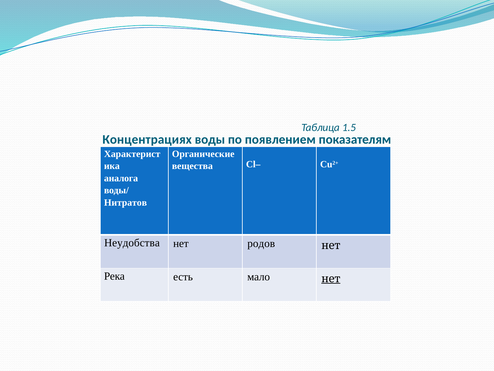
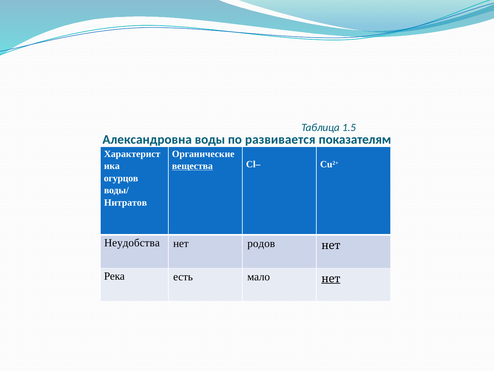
Концентрациях: Концентрациях -> Александровна
появлением: появлением -> развивается
вещества underline: none -> present
аналога: аналога -> огурцов
